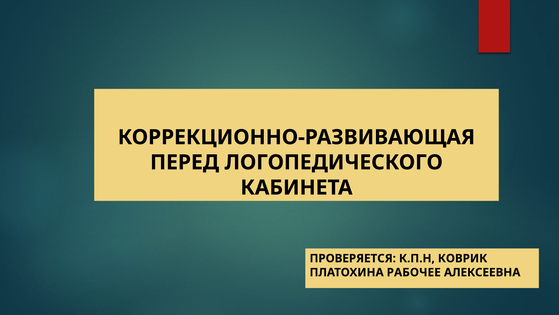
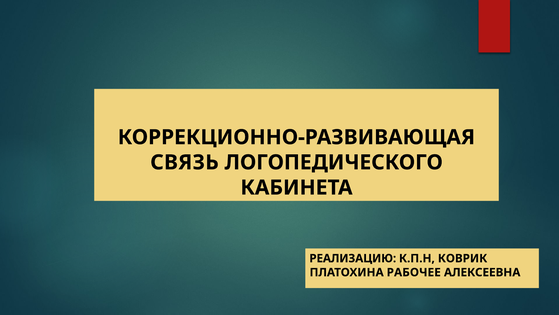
ПЕРЕД: ПЕРЕД -> СВЯЗЬ
ПРОВЕРЯЕТСЯ: ПРОВЕРЯЕТСЯ -> РЕАЛИЗАЦИЮ
